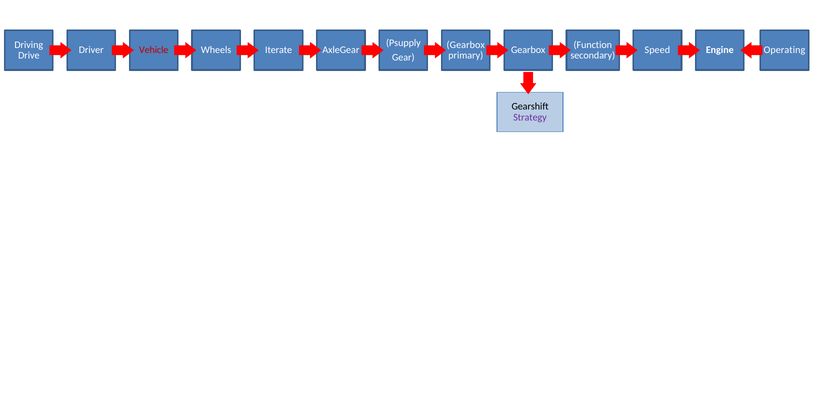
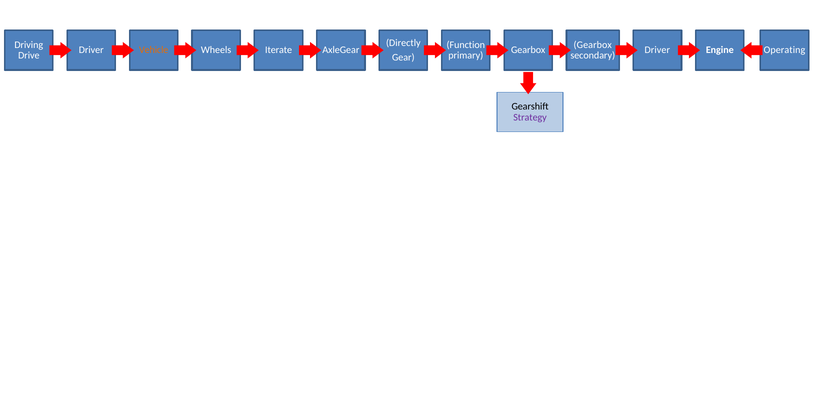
Psupply: Psupply -> Directly
Gearbox at (466, 45): Gearbox -> Function
Function at (593, 45): Function -> Gearbox
Vehicle colour: red -> orange
Speed at (657, 50): Speed -> Driver
